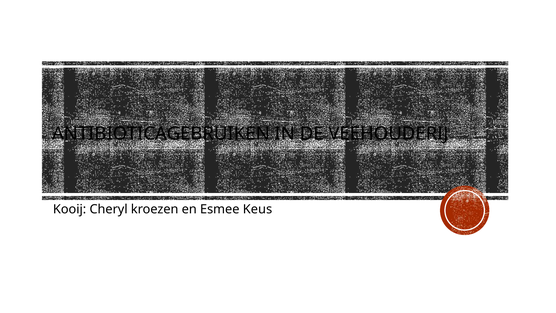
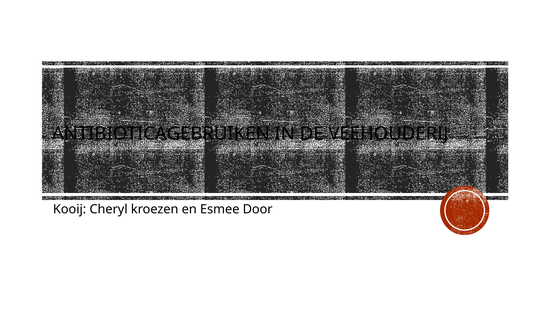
Keus: Keus -> Door
